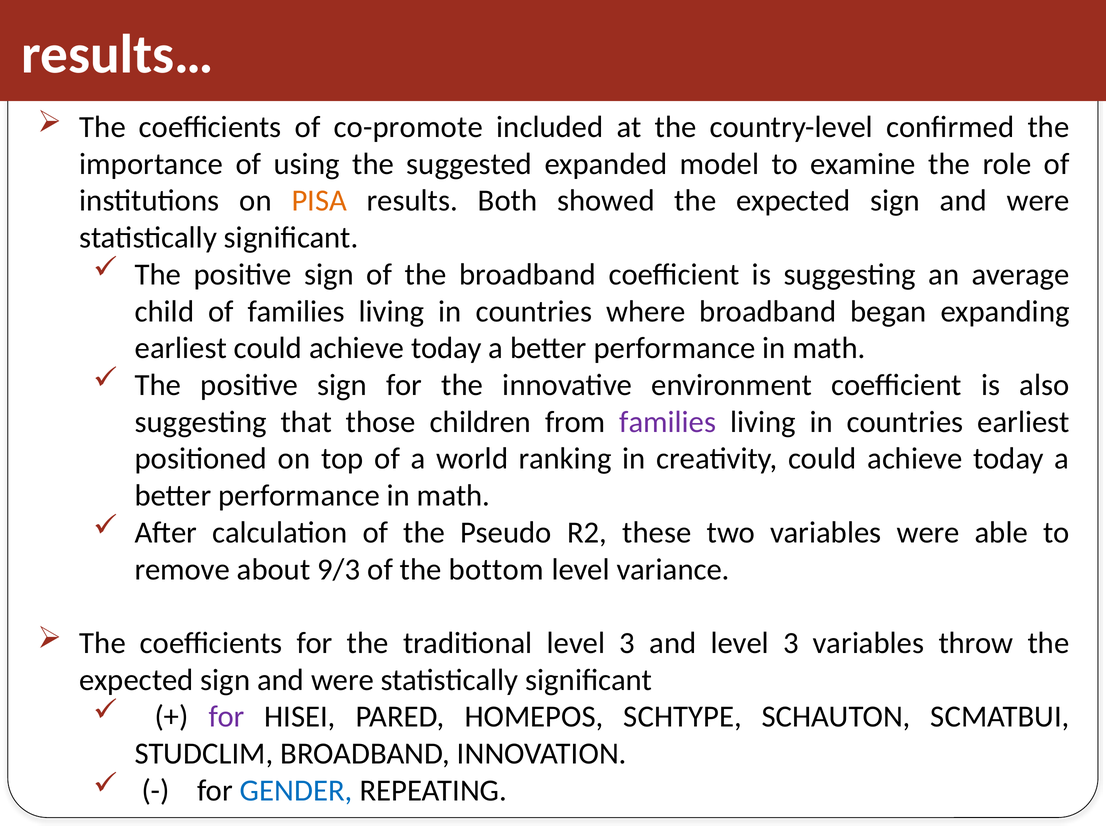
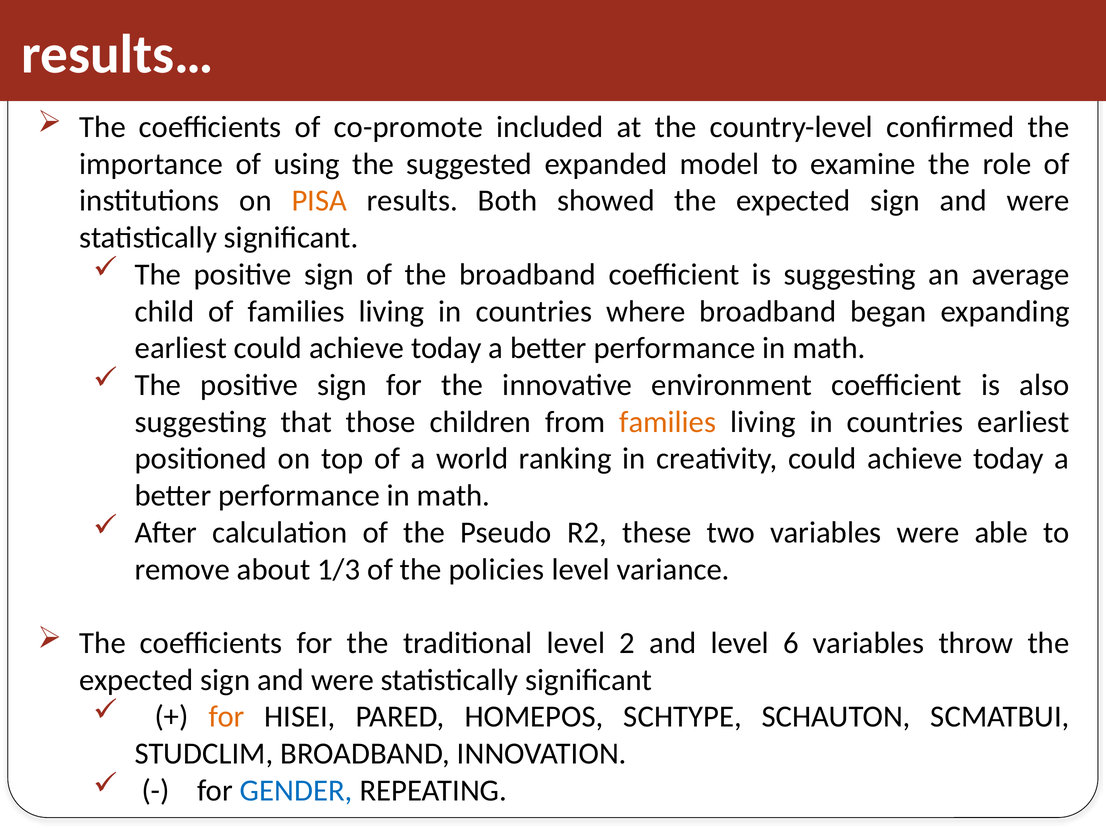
families at (668, 422) colour: purple -> orange
9/3: 9/3 -> 1/3
bottom: bottom -> policies
traditional level 3: 3 -> 2
and level 3: 3 -> 6
for at (226, 717) colour: purple -> orange
